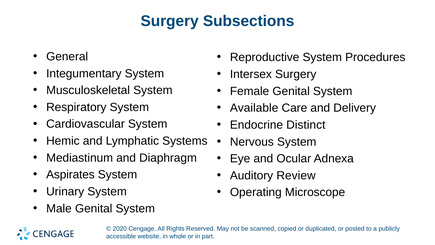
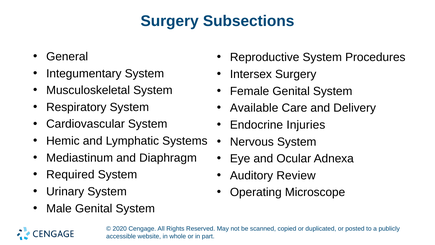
Distinct: Distinct -> Injuries
Aspirates: Aspirates -> Required
